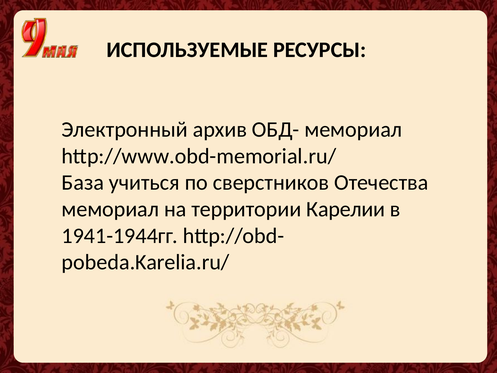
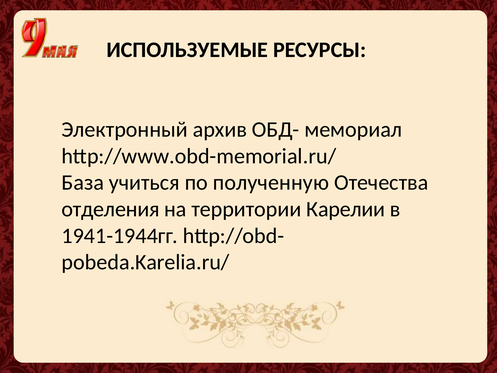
сверстников: сверстников -> полученную
мемориал at (110, 209): мемориал -> отделения
